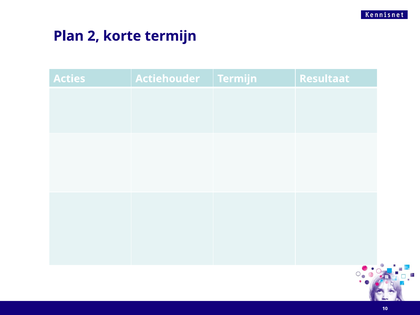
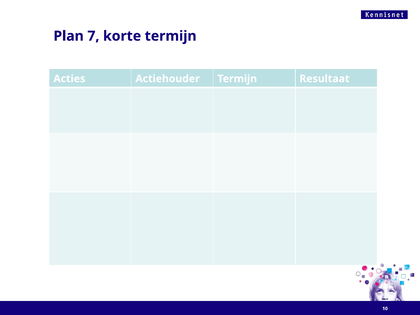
2: 2 -> 7
